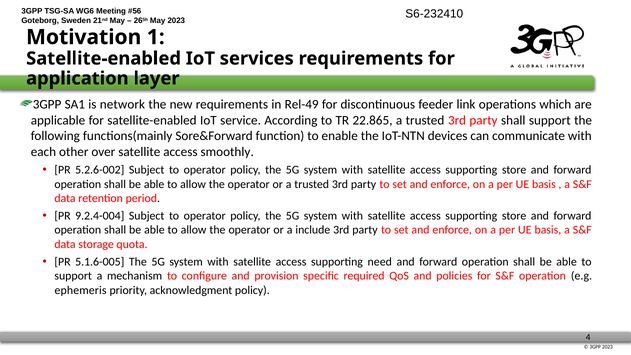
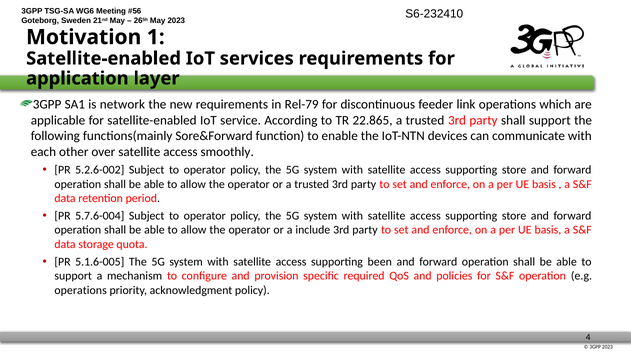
Rel-49: Rel-49 -> Rel-79
9.2.4-004: 9.2.4-004 -> 5.7.6-004
need: need -> been
ephemeris at (81, 290): ephemeris -> operations
